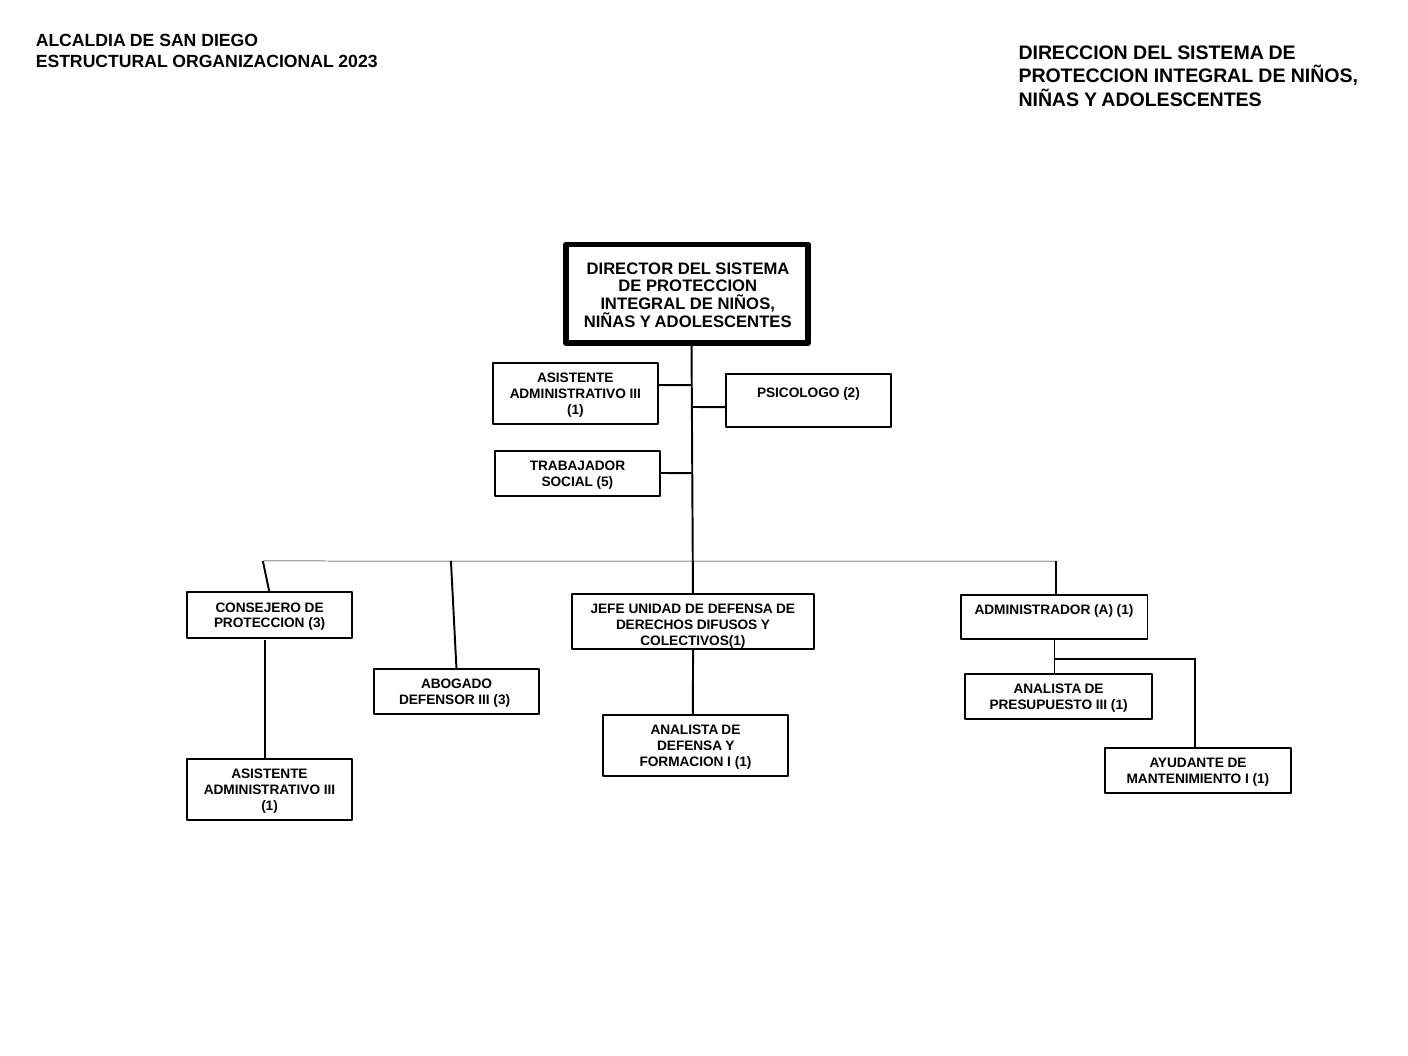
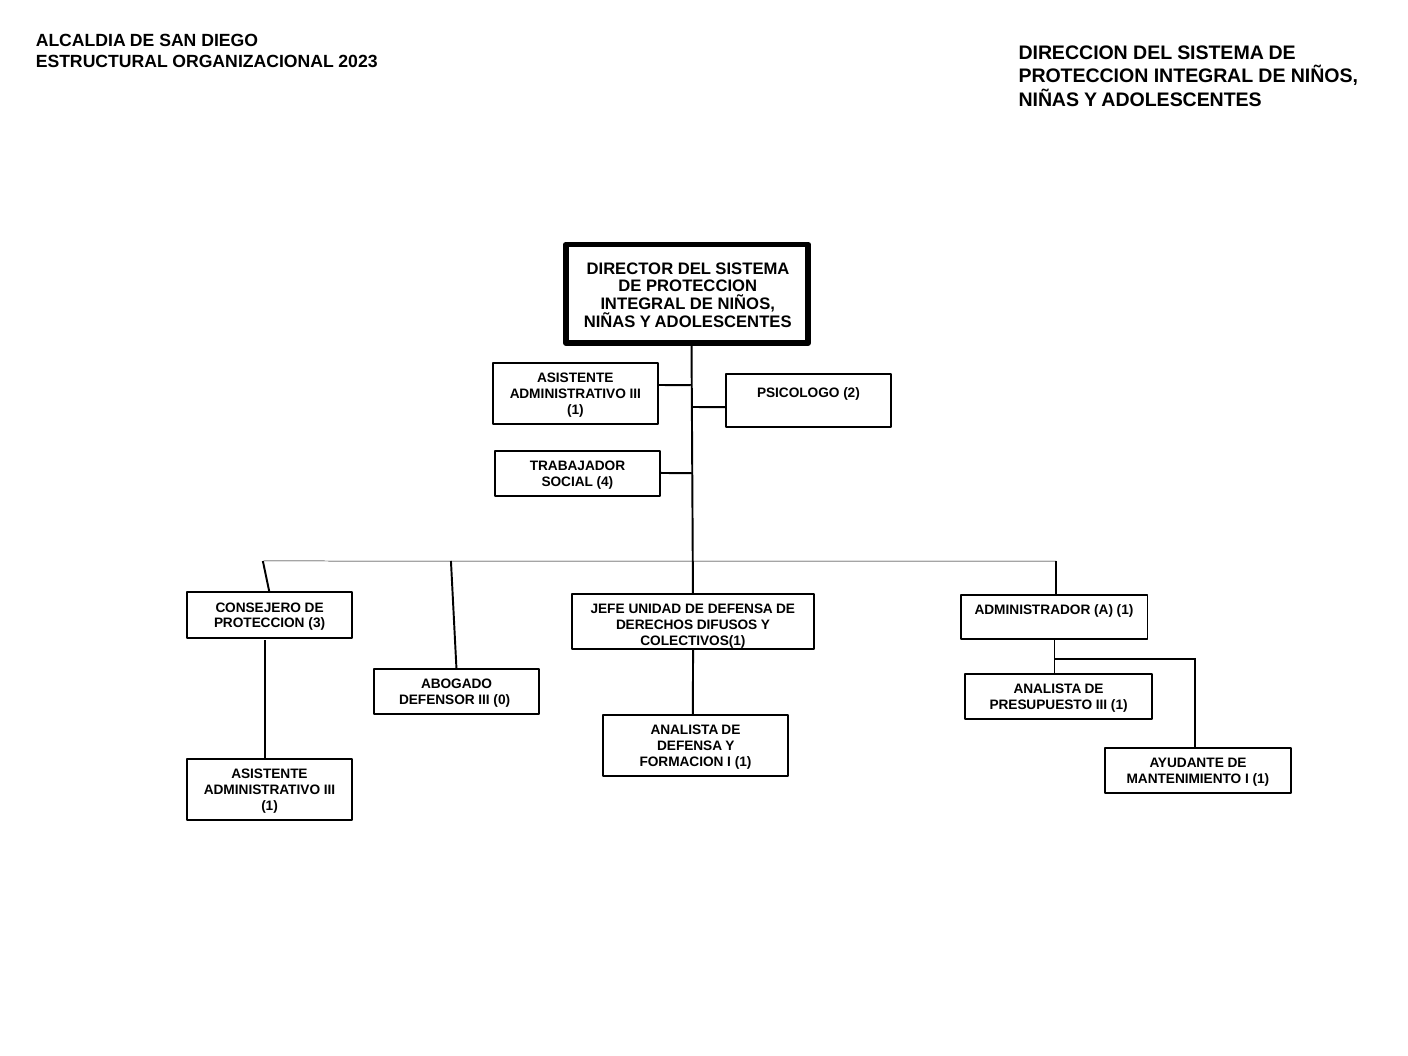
5: 5 -> 4
III 3: 3 -> 0
